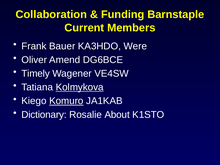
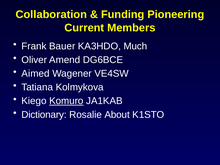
Barnstaple: Barnstaple -> Pioneering
Were: Were -> Much
Timely: Timely -> Aimed
Kolmykova underline: present -> none
